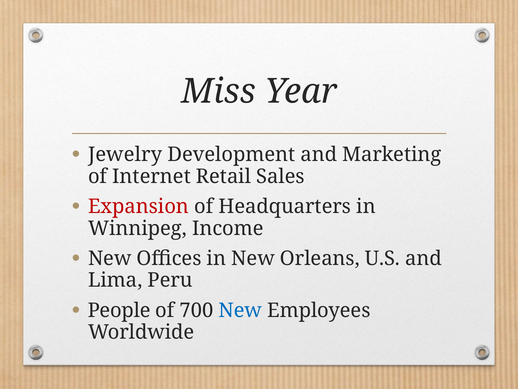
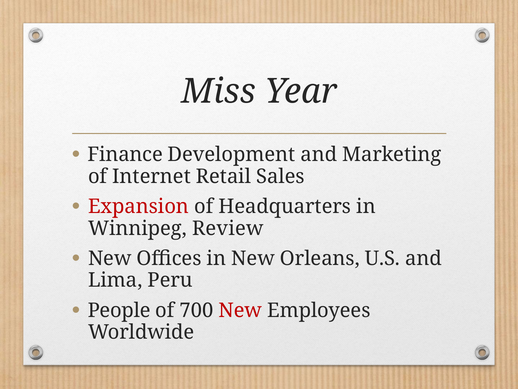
Jewelry: Jewelry -> Finance
Income: Income -> Review
New at (240, 310) colour: blue -> red
